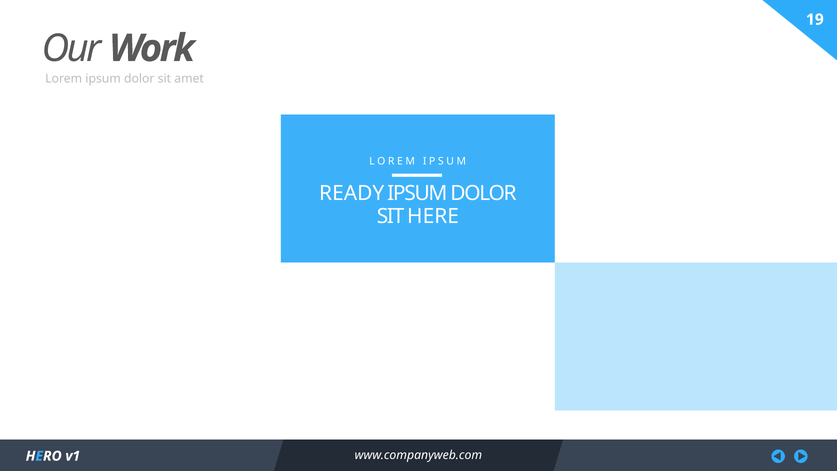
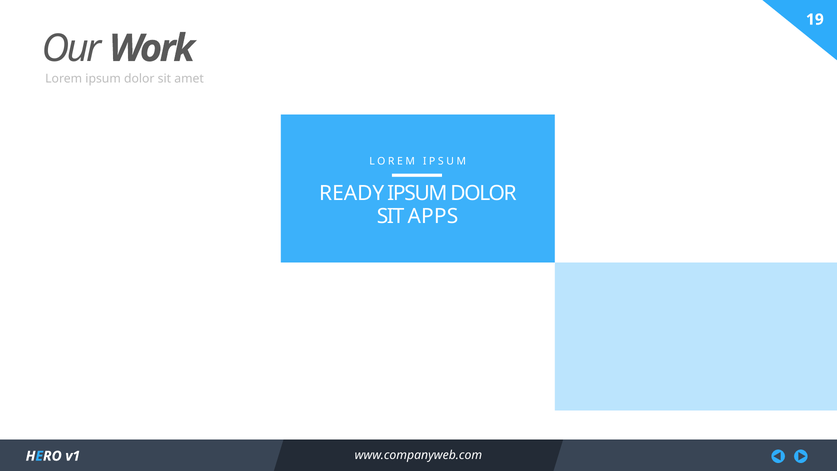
HERE: HERE -> APPS
